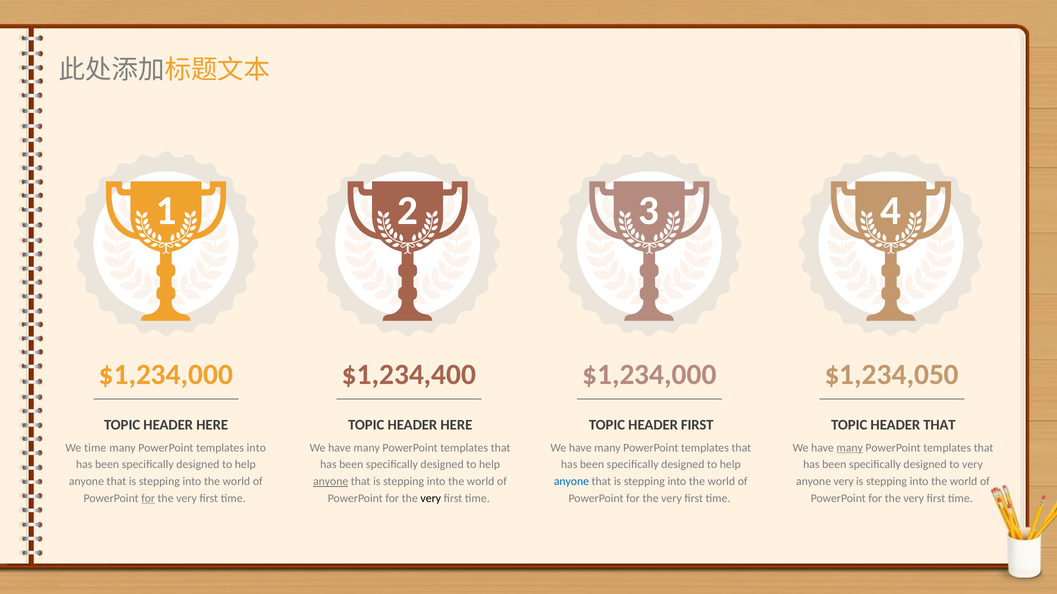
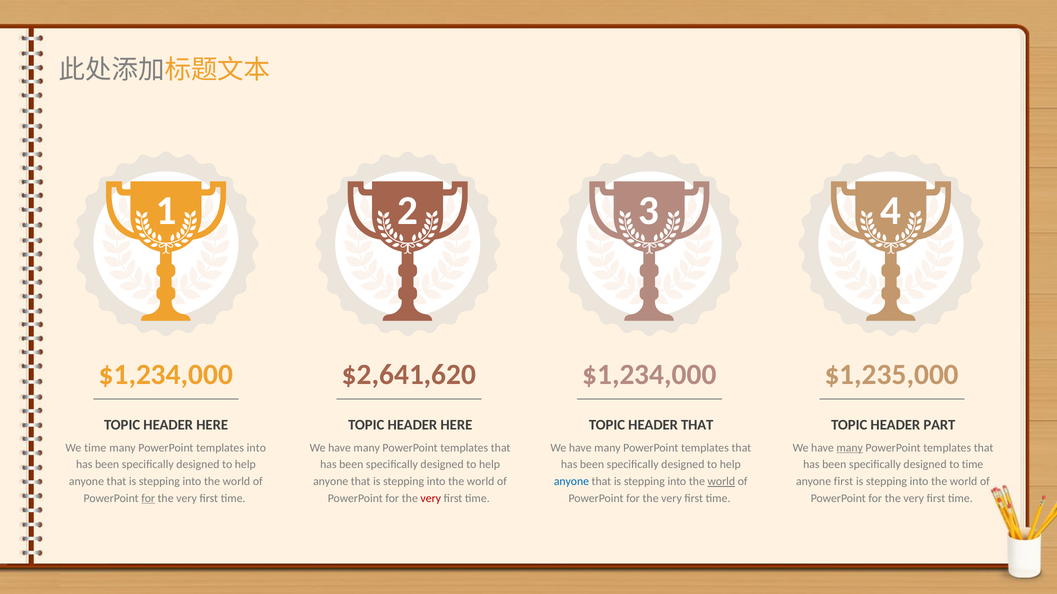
$1,234,400: $1,234,400 -> $2,641,620
$1,234,050: $1,234,050 -> $1,235,000
HEADER FIRST: FIRST -> THAT
HEADER THAT: THAT -> PART
to very: very -> time
anyone at (331, 482) underline: present -> none
world at (721, 482) underline: none -> present
anyone very: very -> first
very at (431, 499) colour: black -> red
